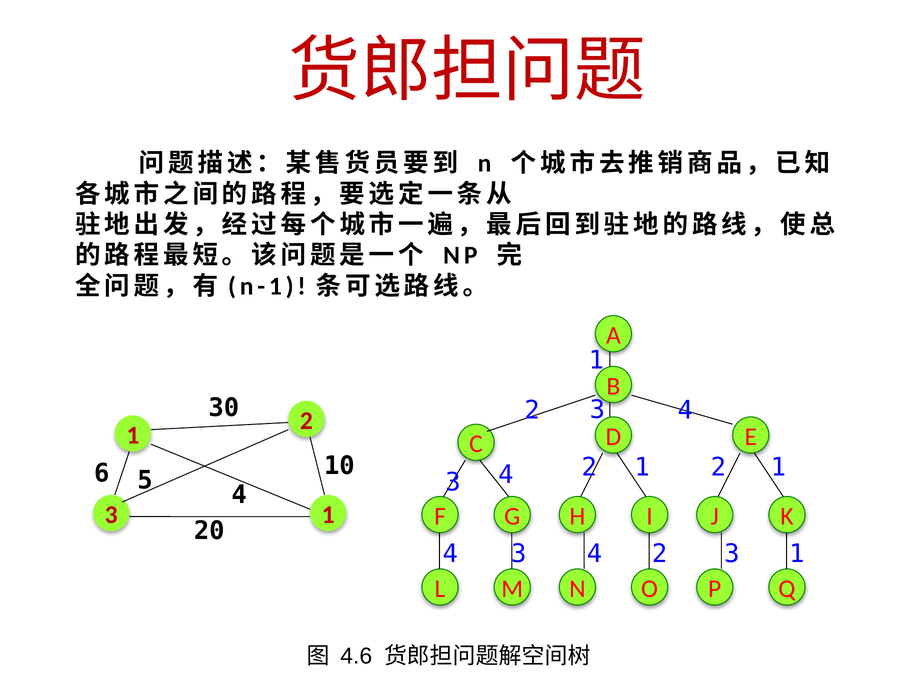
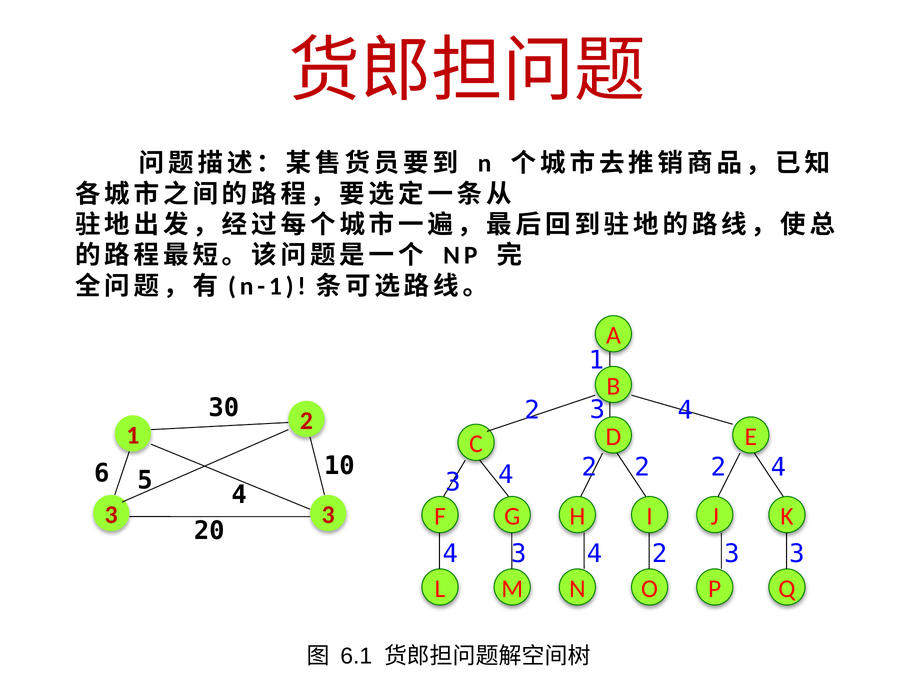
1 at (642, 467): 1 -> 2
1 at (778, 467): 1 -> 4
1 at (328, 514): 1 -> 3
4 2 3 1: 1 -> 3
4.6: 4.6 -> 6.1
